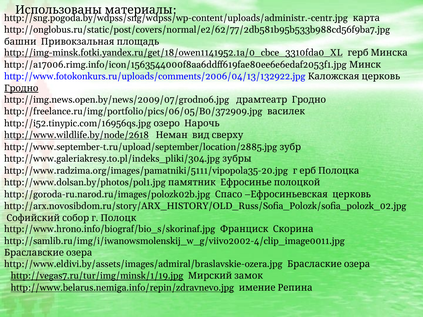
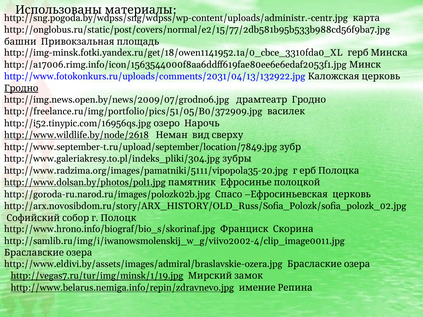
http://onglobus.ru/static/post/covers/normal/e2/62/77/2db581b95b533b988cd56f9ba7.jpg: http://onglobus.ru/static/post/covers/normal/e2/62/77/2db581b95b533b988cd56f9ba7.jpg -> http://onglobus.ru/static/post/covers/normal/e2/15/77/2db581b95b533b988cd56f9ba7.jpg
http://img-minsk.fotki.yandex.ru/get/18/owen1141952.1a/0_cbce_3310fda0_XL underline: present -> none
http://www.fotokonkurs.ru/uploads/comments/2006/04/13/132922.jpg: http://www.fotokonkurs.ru/uploads/comments/2006/04/13/132922.jpg -> http://www.fotokonkurs.ru/uploads/comments/2031/04/13/132922.jpg
http://freelance.ru/img/portfolio/pics/06/05/B0/372909.jpg: http://freelance.ru/img/portfolio/pics/06/05/B0/372909.jpg -> http://freelance.ru/img/portfolio/pics/51/05/B0/372909.jpg
http://www.september-t.ru/upload/september/location/2885.jpg: http://www.september-t.ru/upload/september/location/2885.jpg -> http://www.september-t.ru/upload/september/location/7849.jpg
http://www.dolsan.by/photos/pol1.jpg underline: none -> present
